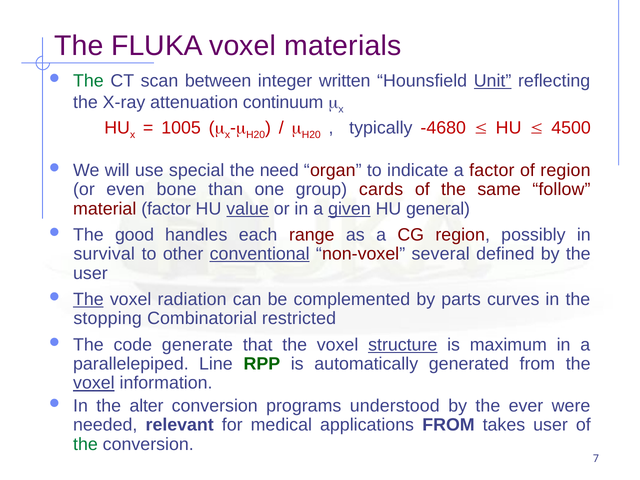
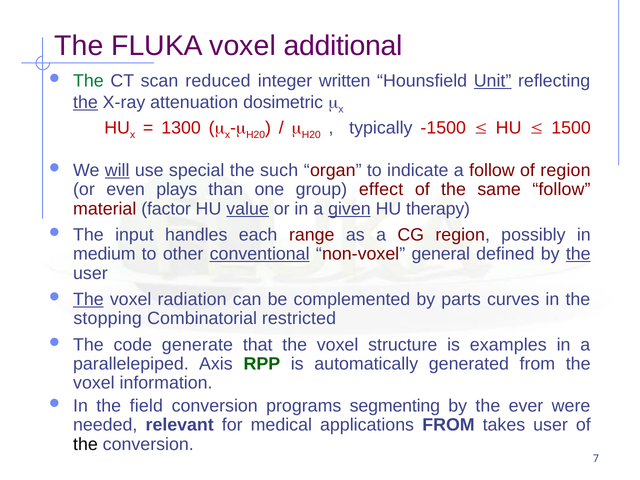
materials: materials -> additional
between: between -> reduced
the at (85, 102) underline: none -> present
continuum: continuum -> dosimetric
1005: 1005 -> 1300
-4680: -4680 -> -1500
4500: 4500 -> 1500
will underline: none -> present
need: need -> such
a factor: factor -> follow
bone: bone -> plays
cards: cards -> effect
general: general -> therapy
good: good -> input
survival: survival -> medium
several: several -> general
the at (578, 254) underline: none -> present
structure underline: present -> none
maximum: maximum -> examples
Line: Line -> Axis
voxel at (94, 383) underline: present -> none
alter: alter -> field
understood: understood -> segmenting
the at (85, 444) colour: green -> black
